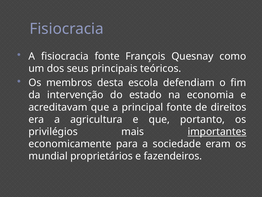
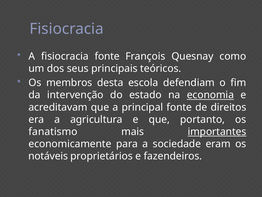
economia underline: none -> present
privilégios: privilégios -> fanatismo
mundial: mundial -> notáveis
